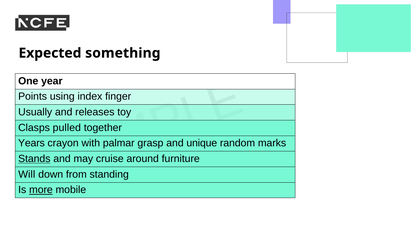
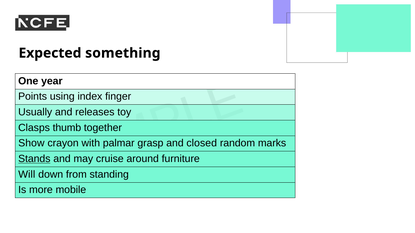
pulled: pulled -> thumb
Years: Years -> Show
unique: unique -> closed
more underline: present -> none
